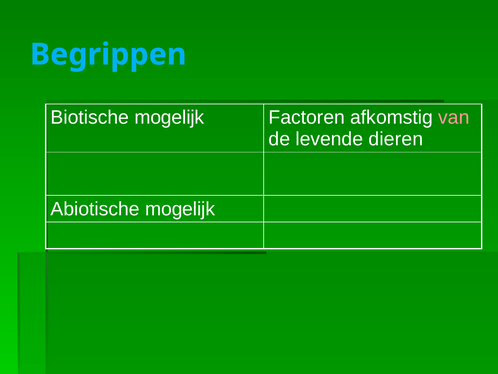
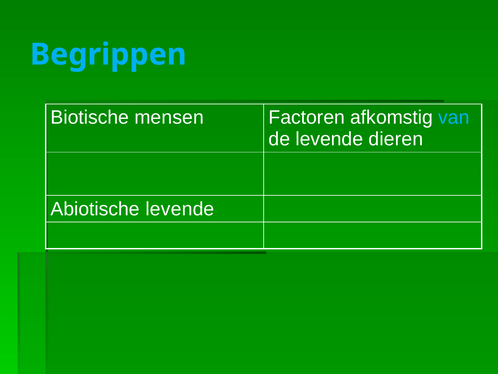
Biotische mogelijk: mogelijk -> mensen
van colour: pink -> light blue
Abiotische mogelijk: mogelijk -> levende
